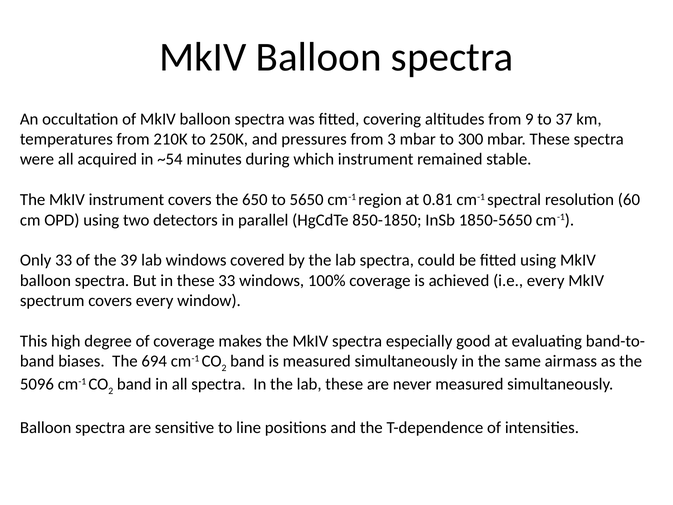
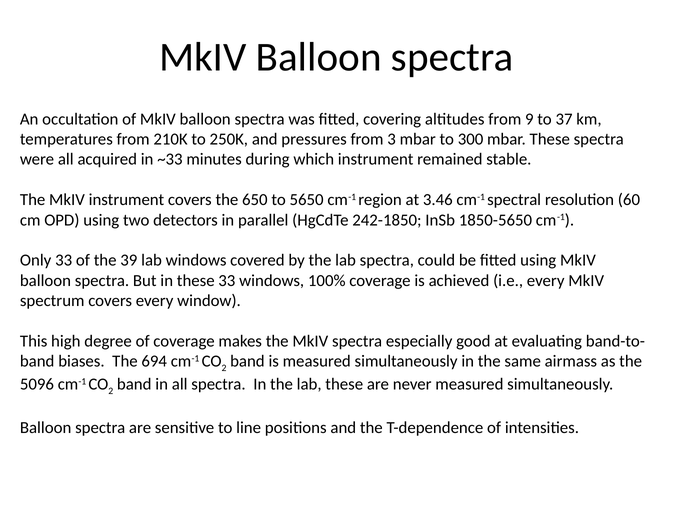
~54: ~54 -> ~33
0.81: 0.81 -> 3.46
850-1850: 850-1850 -> 242-1850
